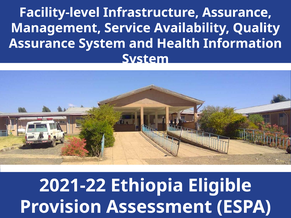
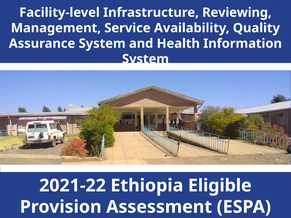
Infrastructure Assurance: Assurance -> Reviewing
